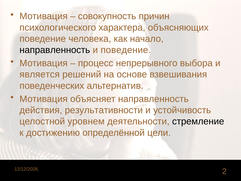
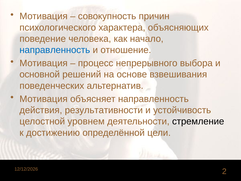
направленность at (55, 50) colour: black -> blue
и поведение: поведение -> отношение
является: является -> основной
